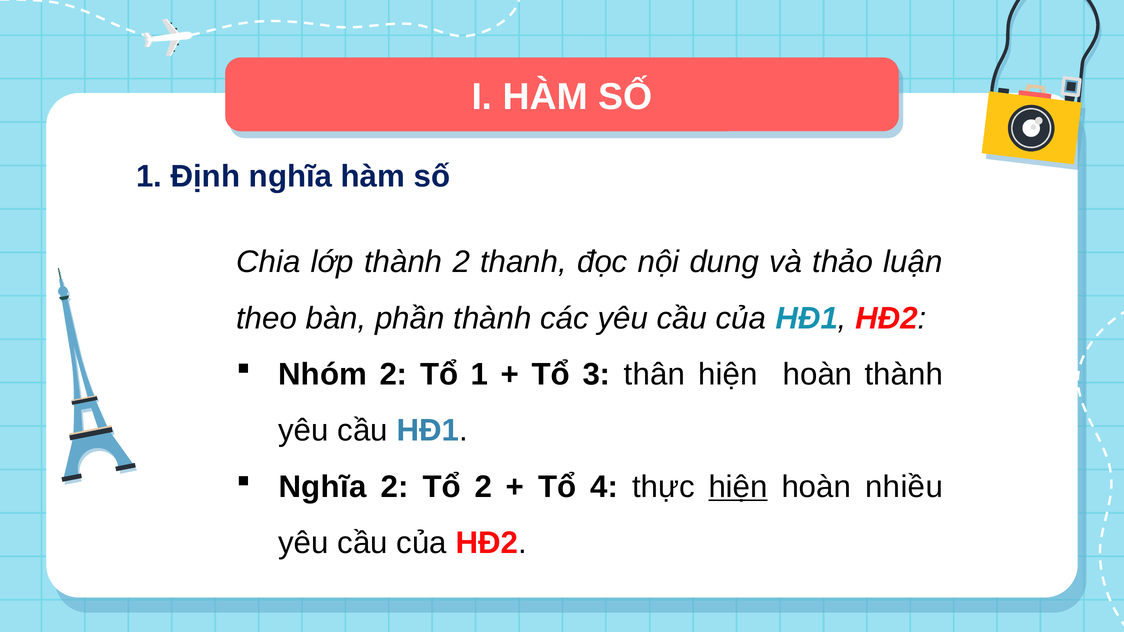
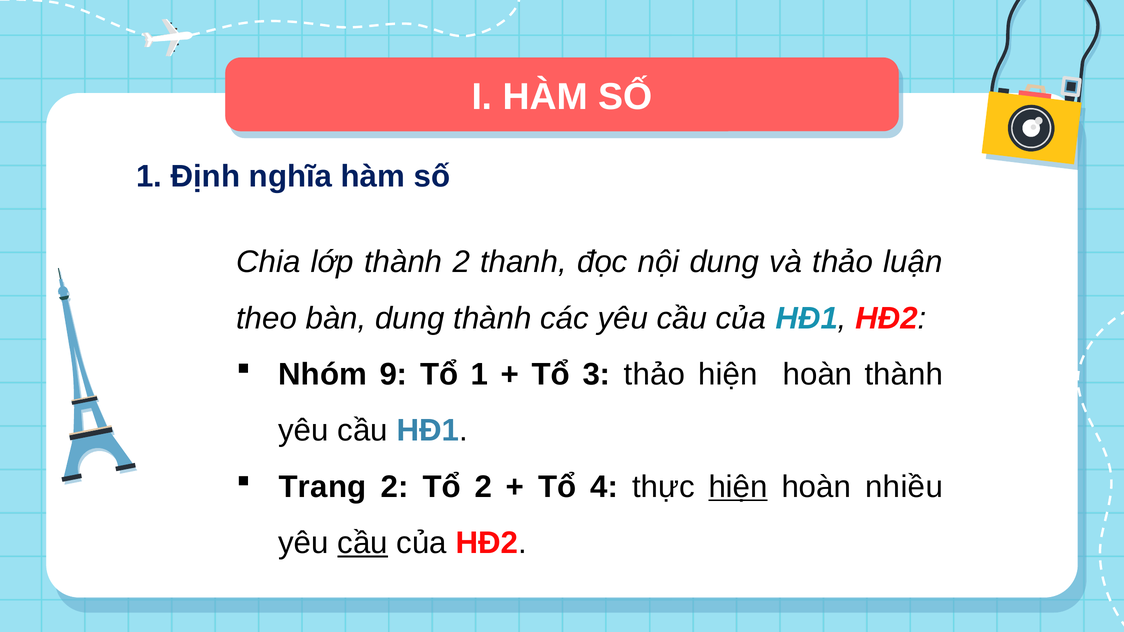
bàn phần: phần -> dung
Nhóm 2: 2 -> 9
3 thân: thân -> thảo
Nghĩa at (323, 487): Nghĩa -> Trang
cầu at (363, 543) underline: none -> present
